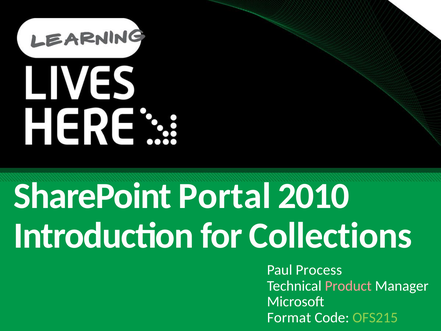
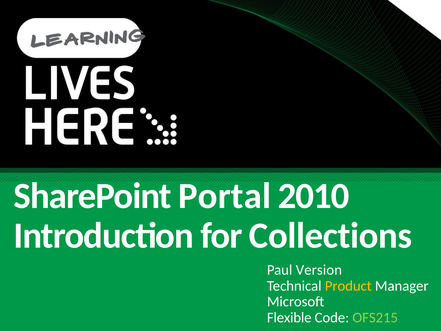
Process: Process -> Version
Product colour: pink -> yellow
Format: Format -> Flexible
